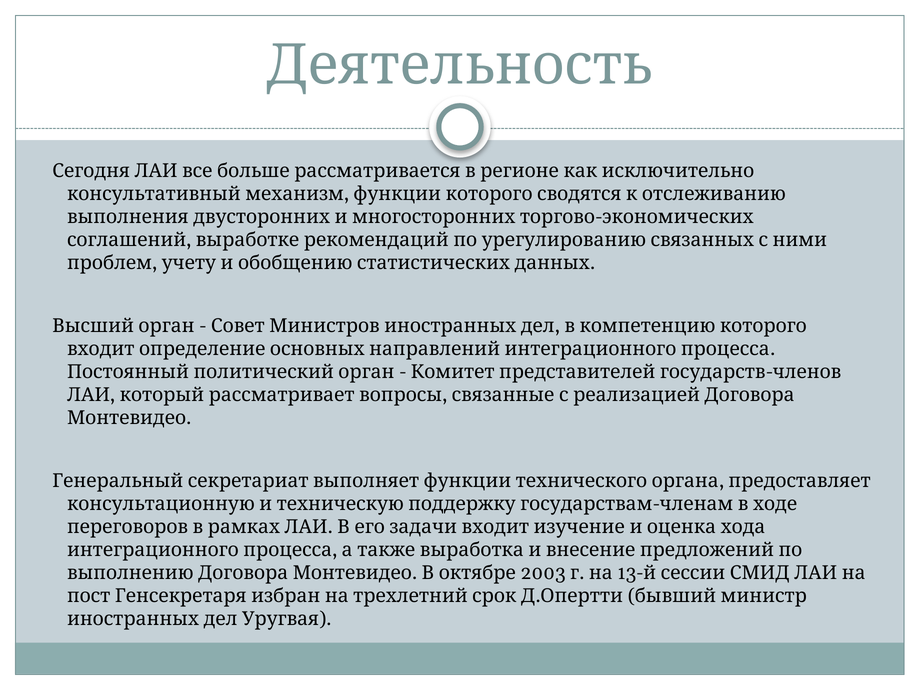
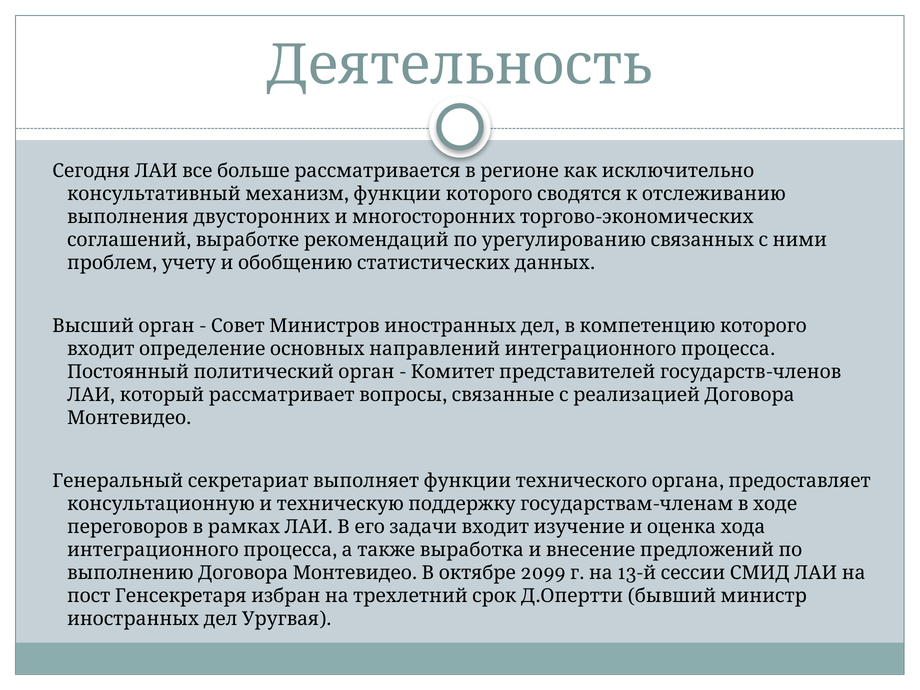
2003: 2003 -> 2099
